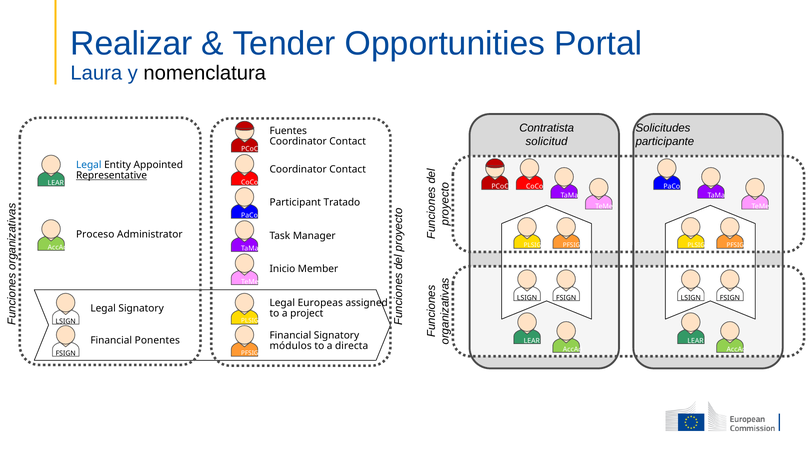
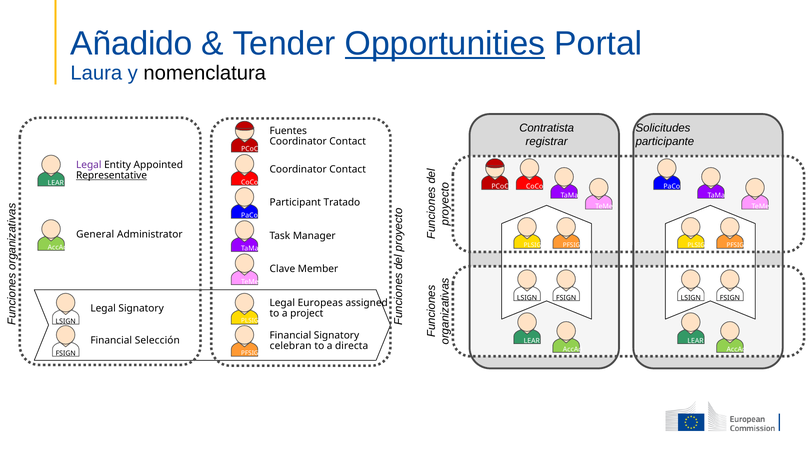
Realizar: Realizar -> Añadido
Opportunities underline: none -> present
solicitud: solicitud -> registrar
Legal at (89, 165) colour: blue -> purple
Proceso: Proceso -> General
Inicio: Inicio -> Clave
Ponentes: Ponentes -> Selección
módulos: módulos -> celebran
